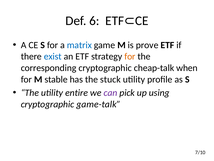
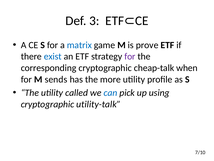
6: 6 -> 3
for at (130, 56) colour: orange -> purple
stable: stable -> sends
stuck: stuck -> more
entire: entire -> called
can colour: purple -> blue
game-talk: game-talk -> utility-talk
